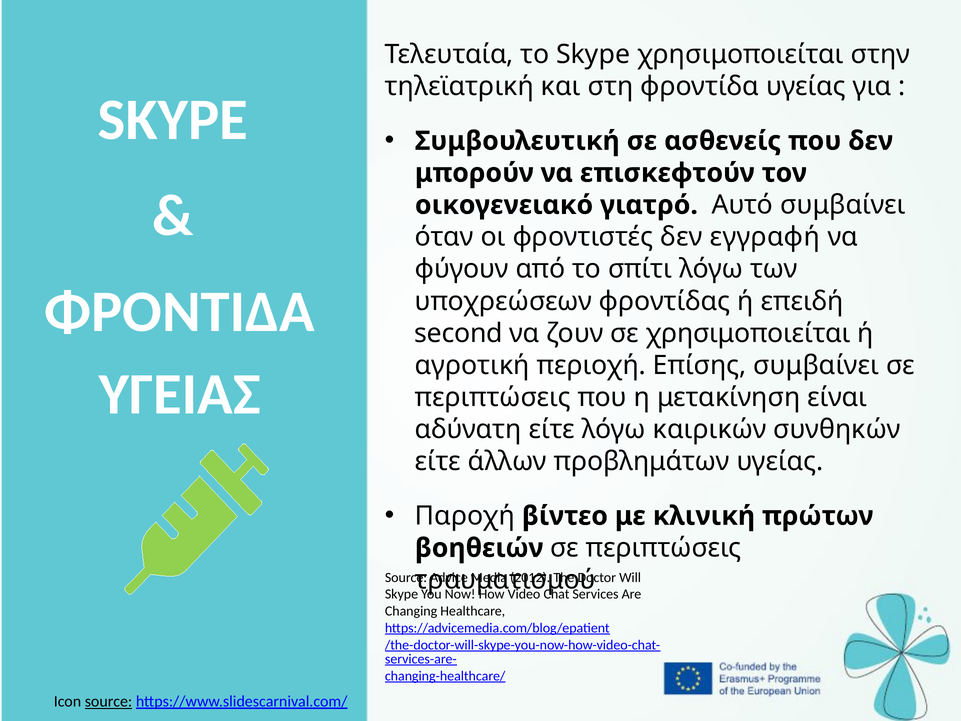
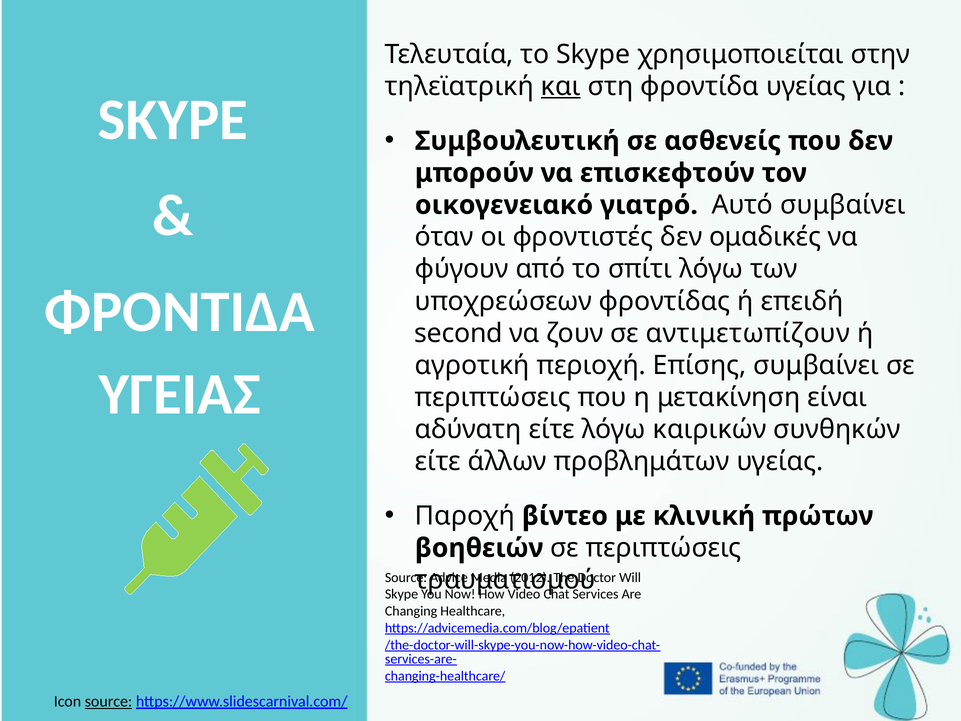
και underline: none -> present
εγγραφή: εγγραφή -> ομαδικές
σε χρησιμοποιείται: χρησιμοποιείται -> αντιμετωπίζουν
